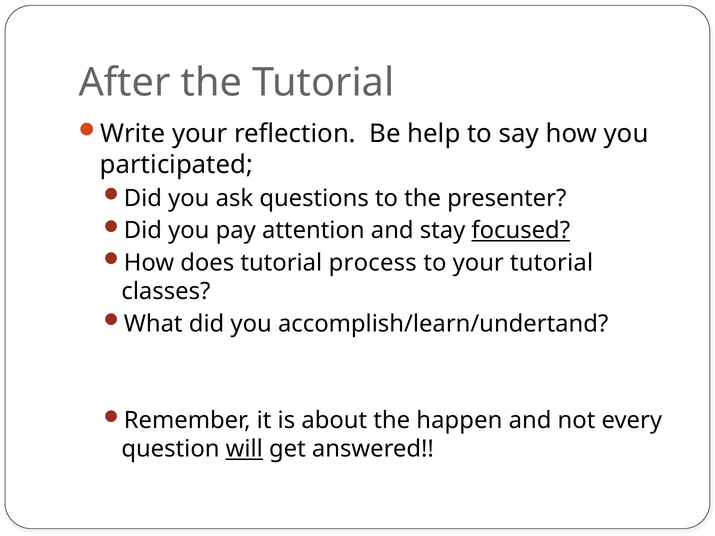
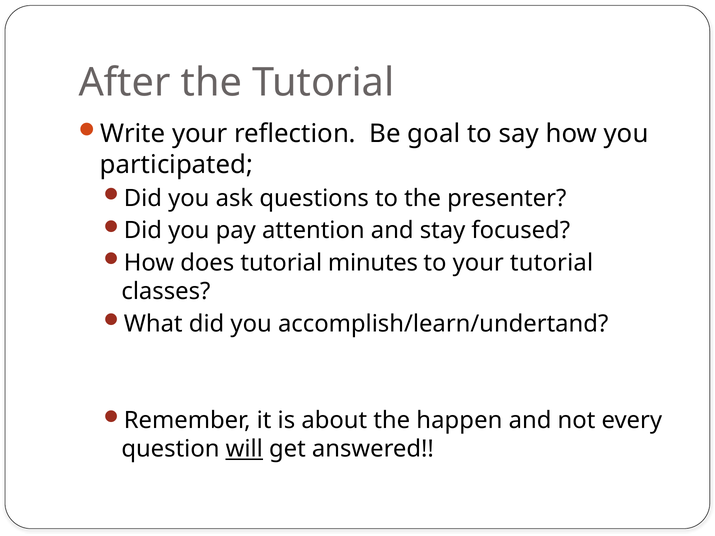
help: help -> goal
focused underline: present -> none
process: process -> minutes
